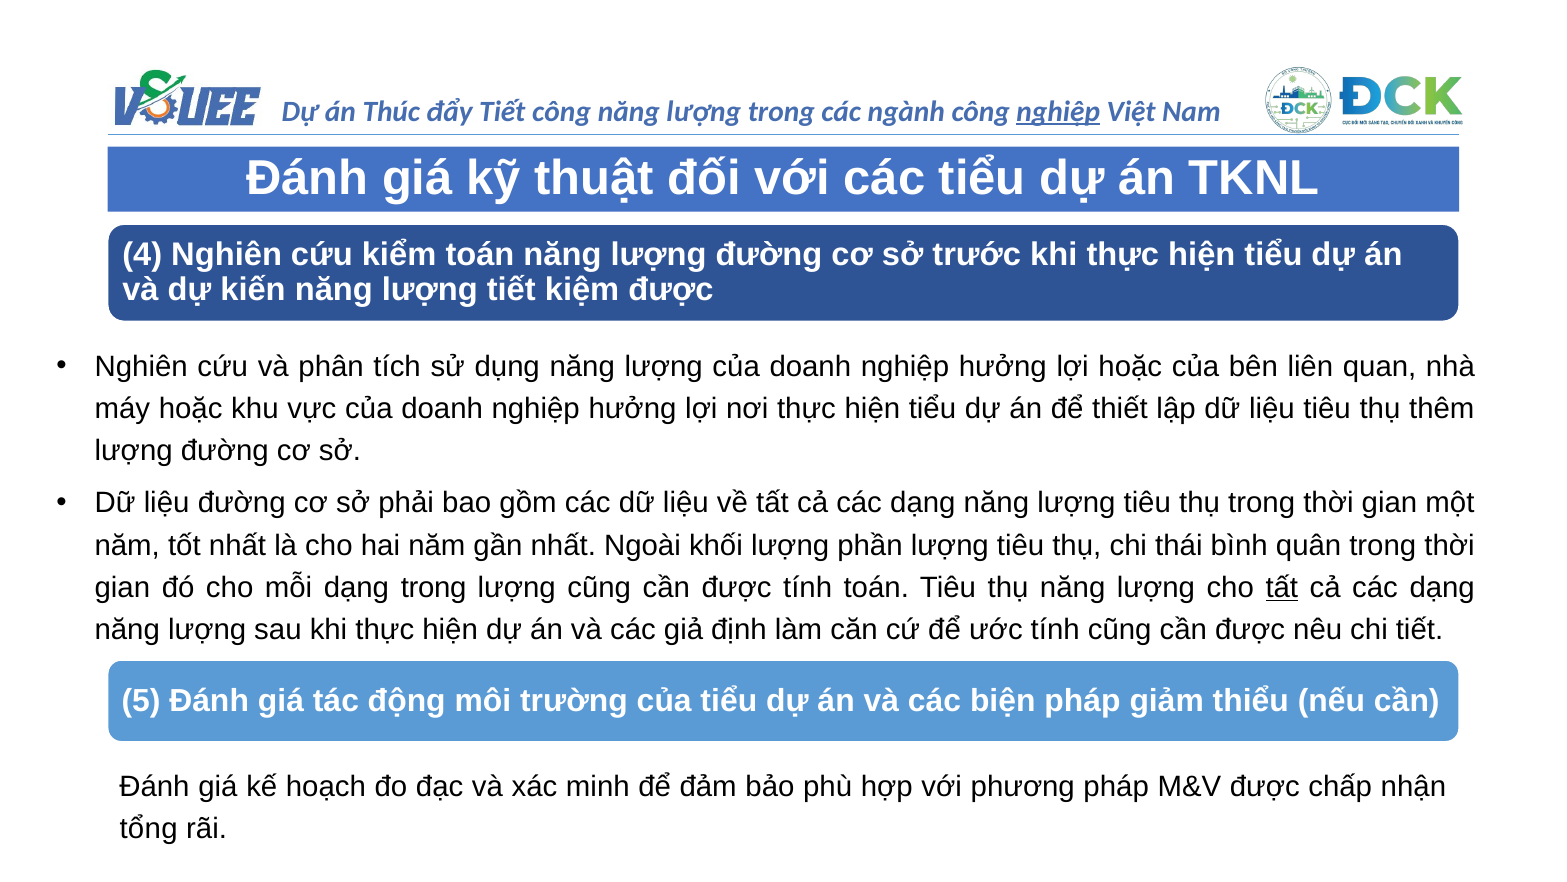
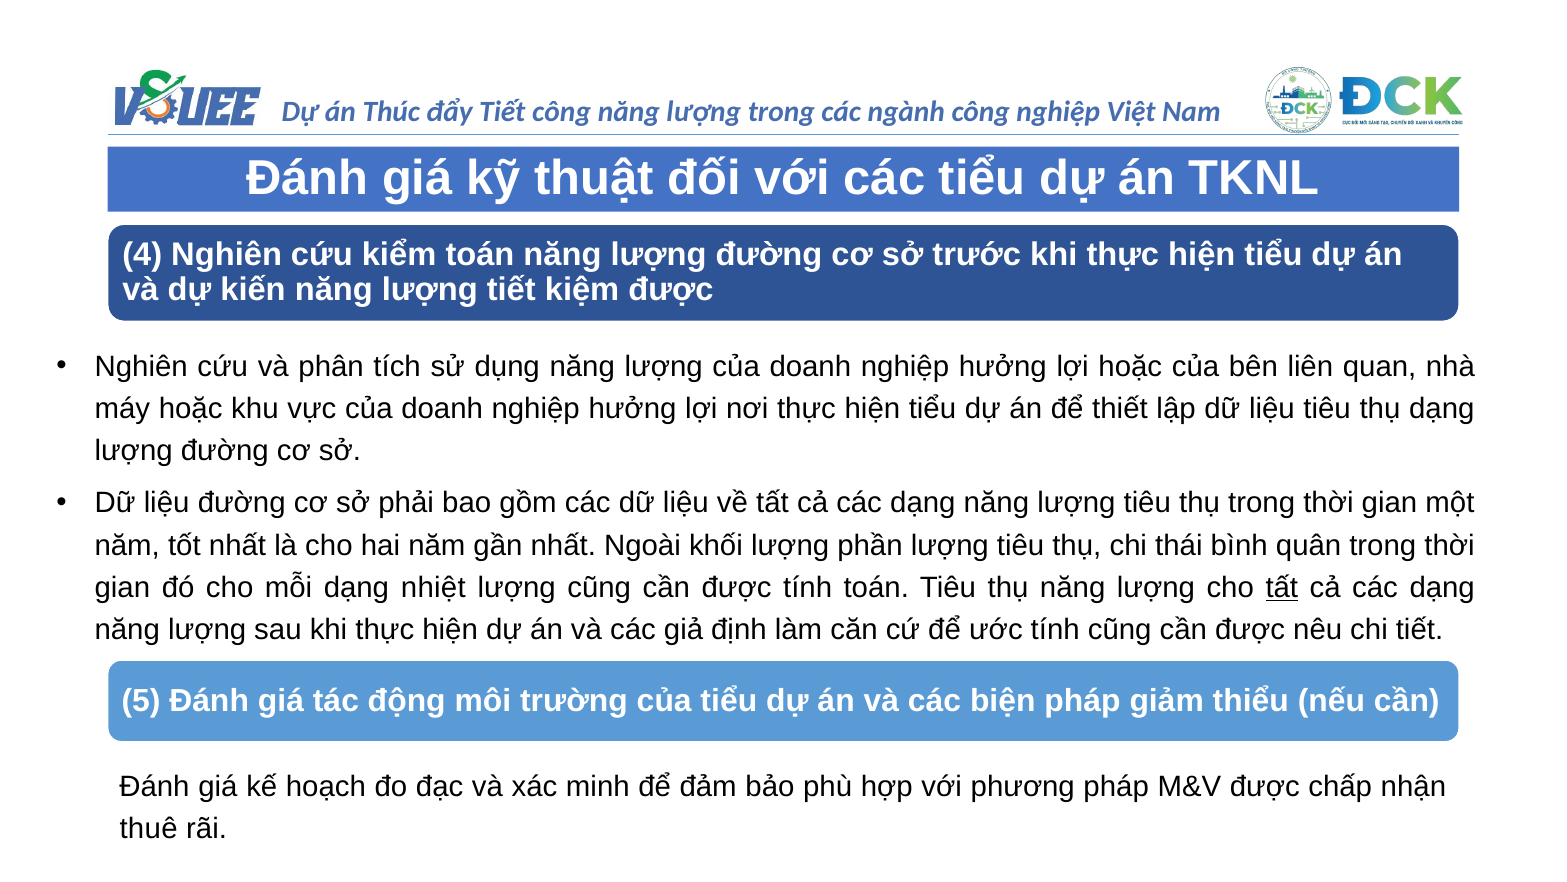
nghiệp at (1058, 111) underline: present -> none
thụ thêm: thêm -> dạng
dạng trong: trong -> nhiệt
tổng: tổng -> thuê
